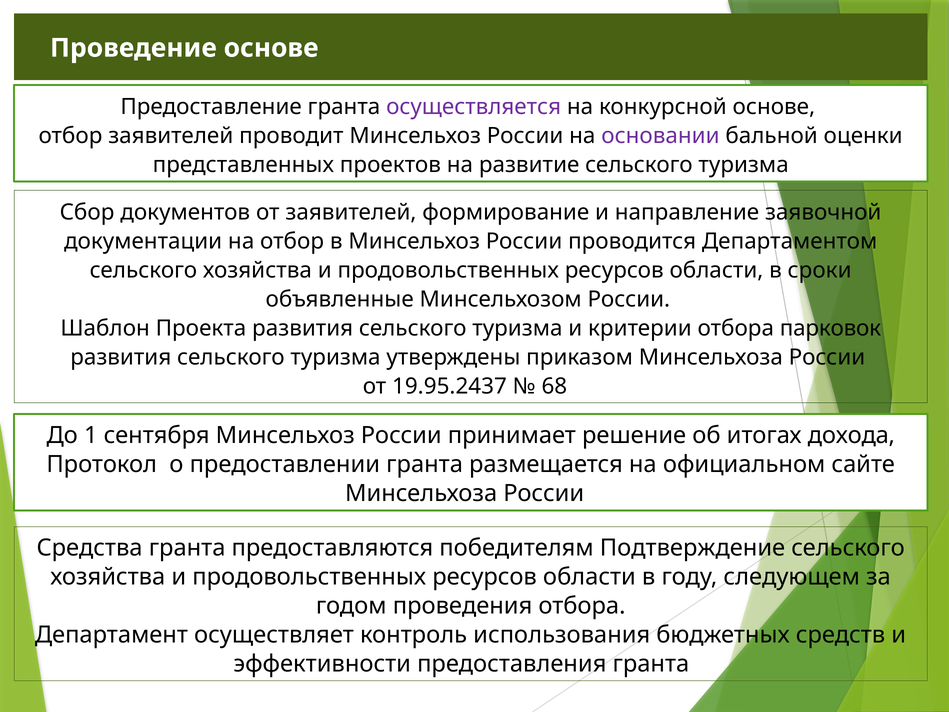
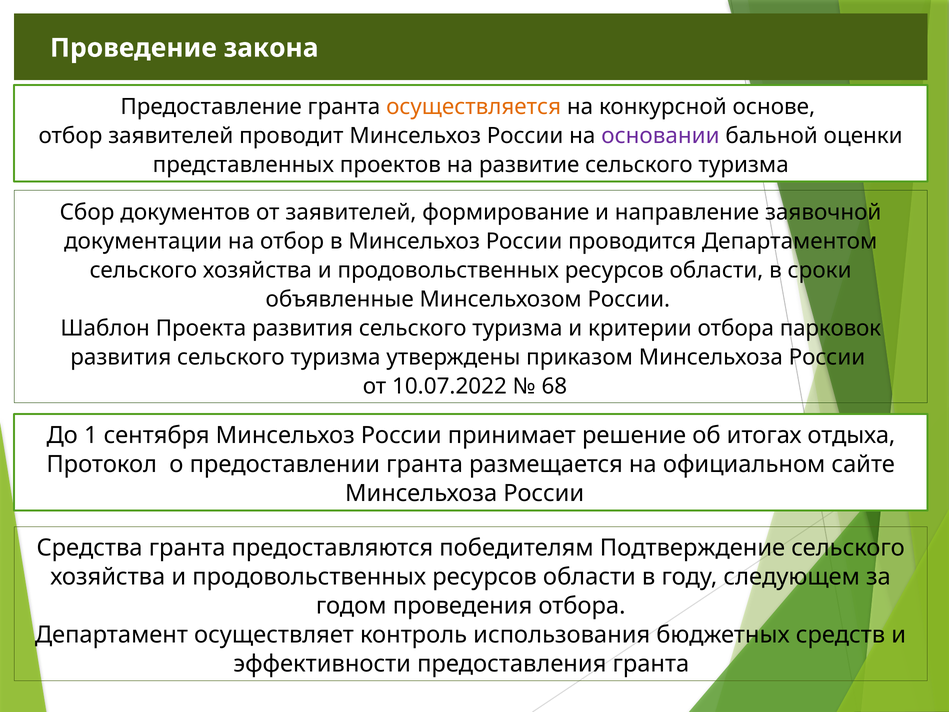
Проведение основе: основе -> закона
осуществляется colour: purple -> orange
19.95.2437: 19.95.2437 -> 10.07.2022
дохода: дохода -> отдыха
